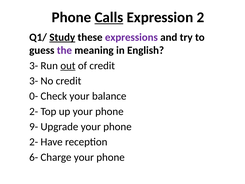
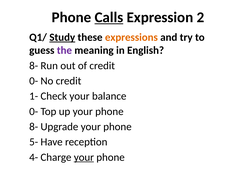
expressions colour: purple -> orange
3- at (34, 66): 3- -> 8-
out underline: present -> none
3- at (34, 81): 3- -> 0-
0-: 0- -> 1-
2- at (34, 111): 2- -> 0-
9- at (34, 127): 9- -> 8-
2- at (34, 142): 2- -> 5-
6-: 6- -> 4-
your at (84, 157) underline: none -> present
